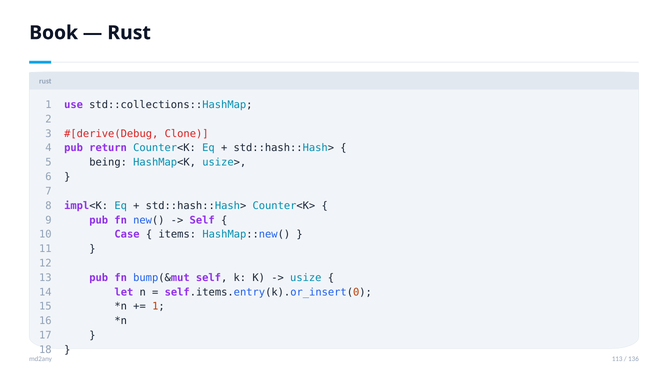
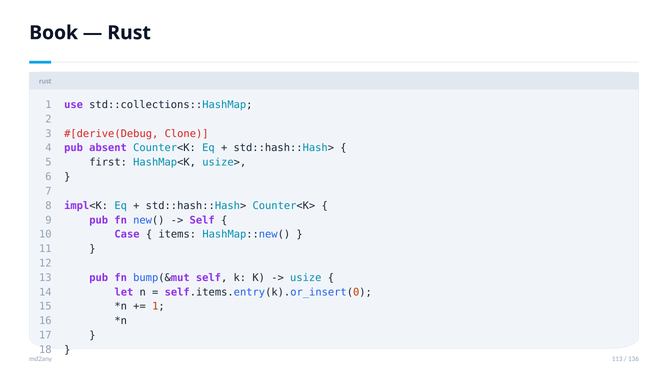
return: return -> absent
being: being -> first
